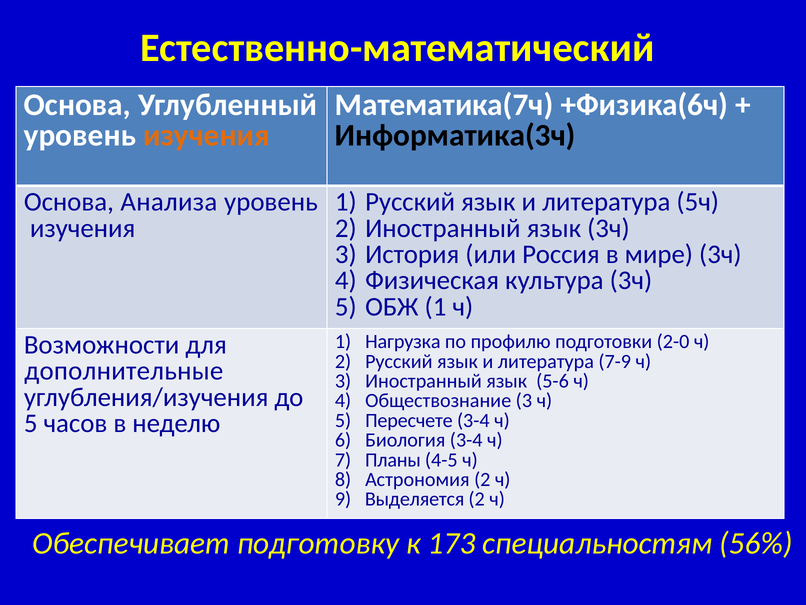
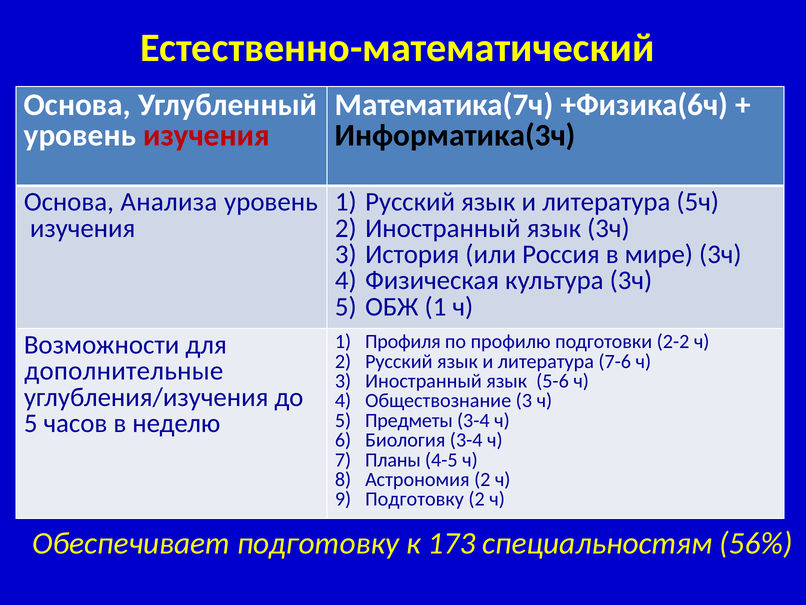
изучения at (206, 135) colour: orange -> red
Нагрузка: Нагрузка -> Профиля
2-0: 2-0 -> 2-2
7-9: 7-9 -> 7-6
Пересчете: Пересчете -> Предметы
Выделяется at (415, 499): Выделяется -> Подготовку
